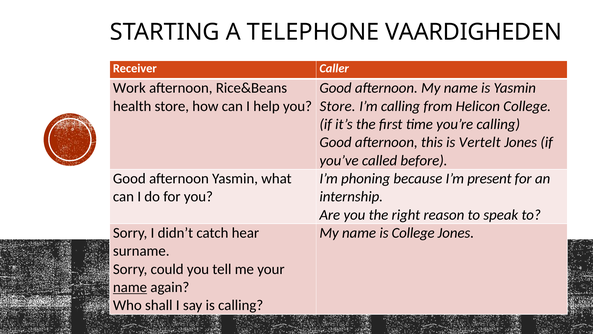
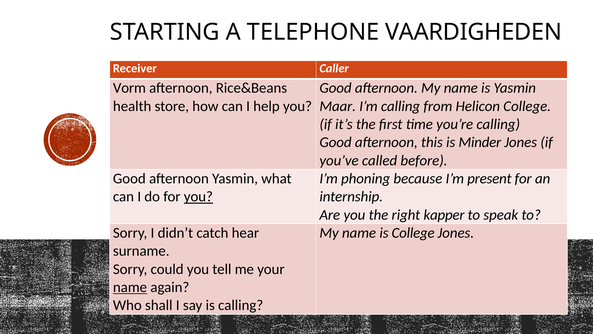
Work: Work -> Vorm
Store at (338, 106): Store -> Maar
Vertelt: Vertelt -> Minder
you at (198, 196) underline: none -> present
reason: reason -> kapper
